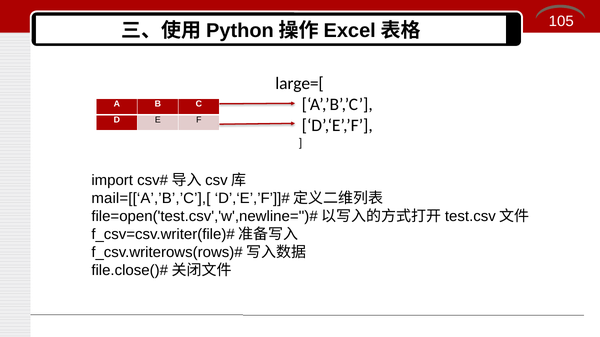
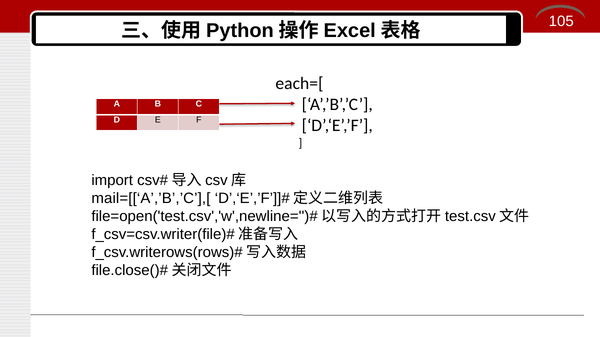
large=[: large=[ -> each=[
